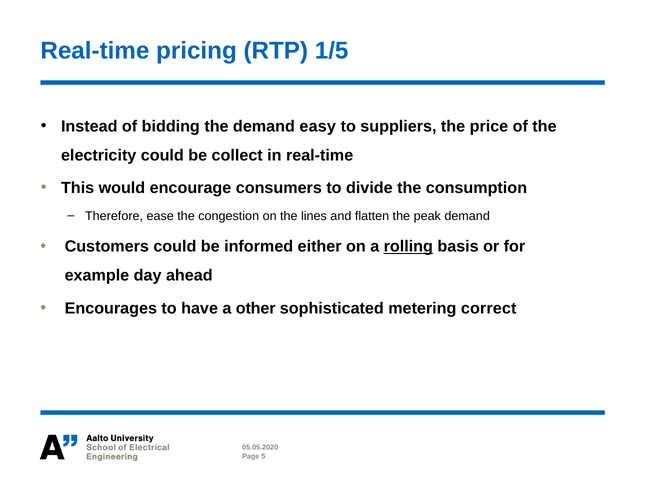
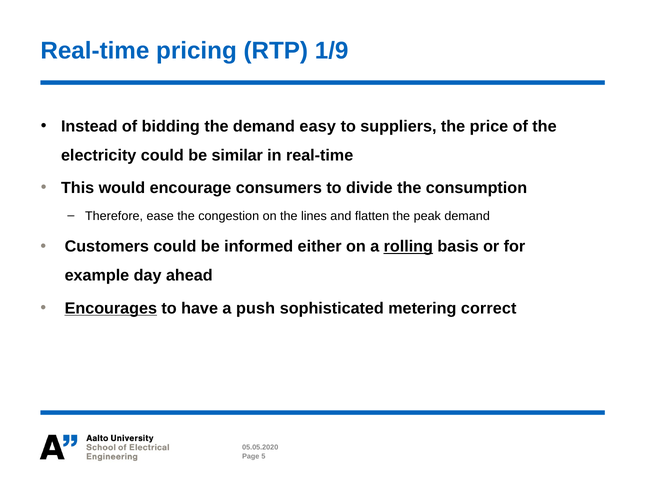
1/5: 1/5 -> 1/9
collect: collect -> similar
Encourages underline: none -> present
other: other -> push
